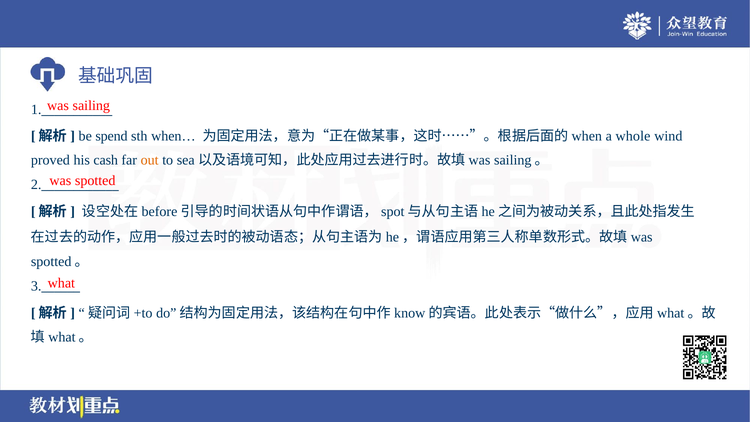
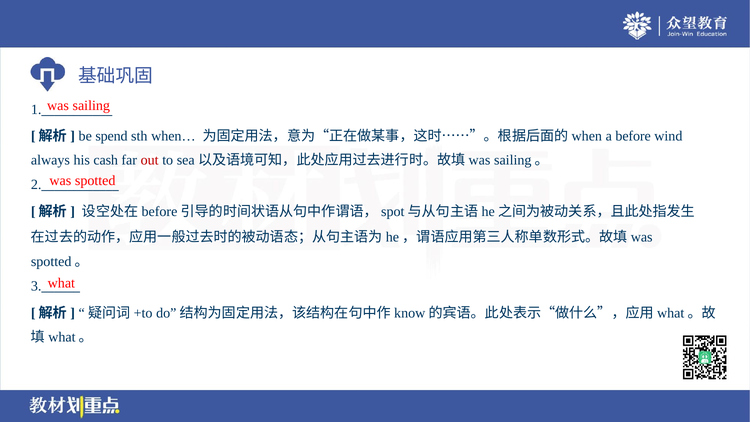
whole: whole -> before
proved: proved -> always
out colour: orange -> red
